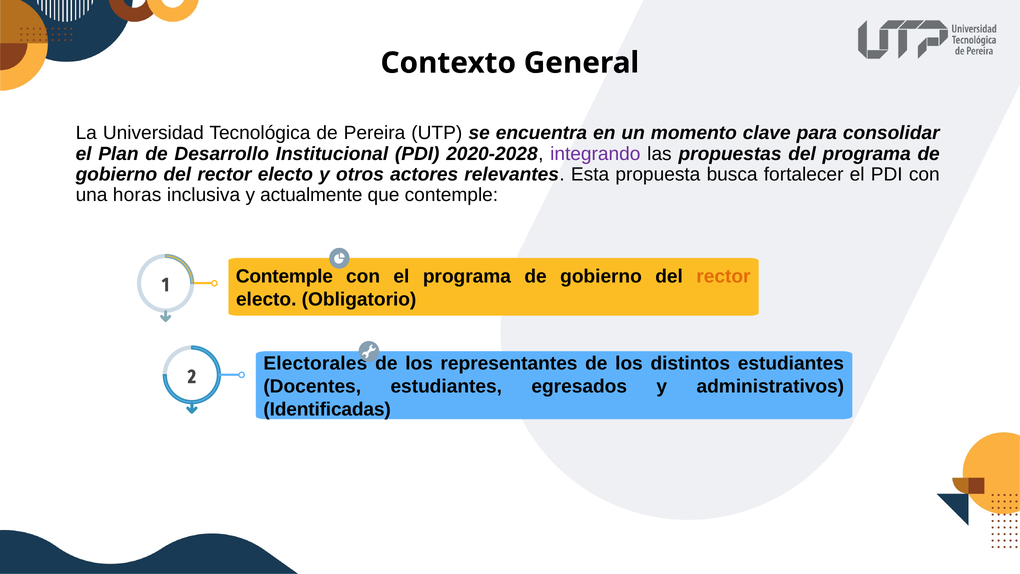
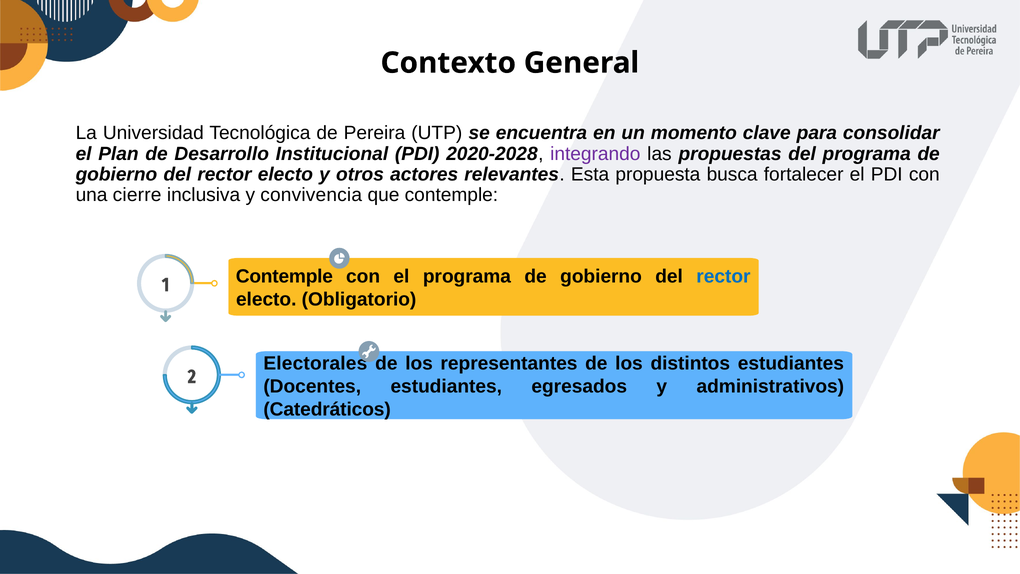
horas: horas -> cierre
actualmente: actualmente -> convivencia
rector at (723, 277) colour: orange -> blue
Identificadas: Identificadas -> Catedráticos
